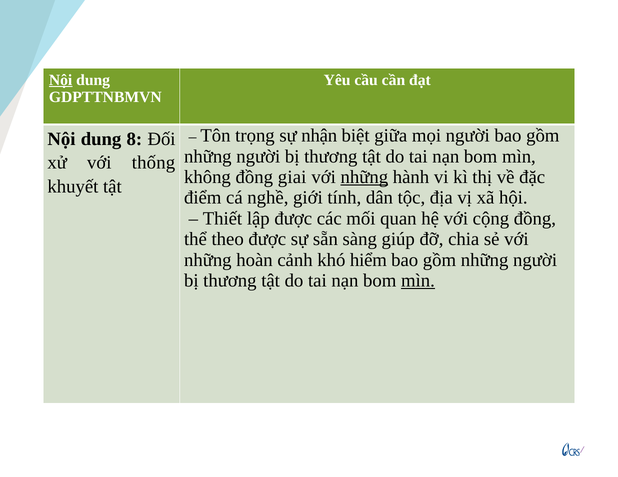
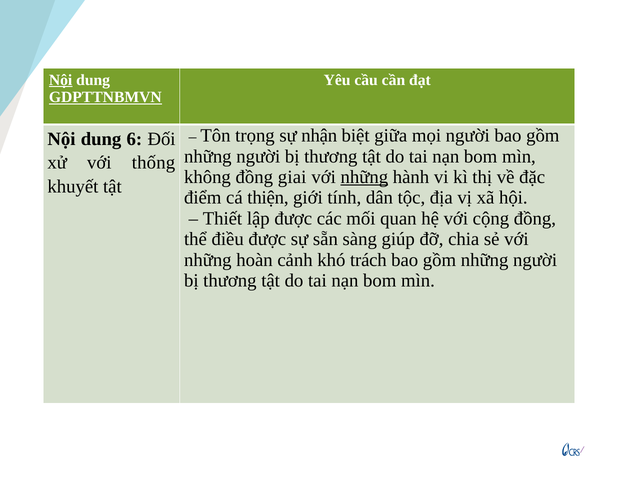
GDPTTNBMVN underline: none -> present
8: 8 -> 6
nghề: nghề -> thiện
theo: theo -> điều
hiểm: hiểm -> trách
mìn at (418, 281) underline: present -> none
